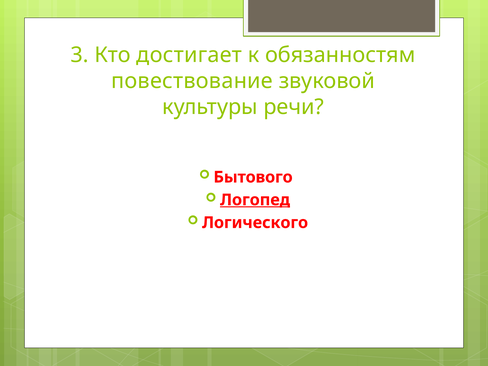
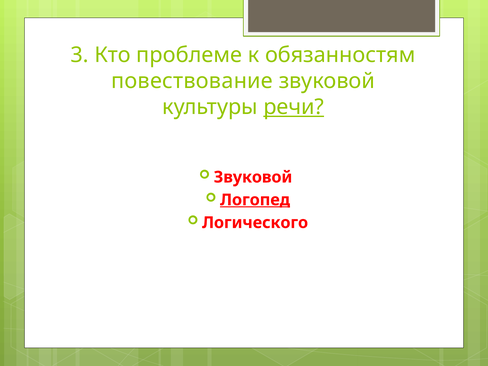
достигает: достигает -> проблеме
речи underline: none -> present
Бытового at (253, 177): Бытового -> Звуковой
